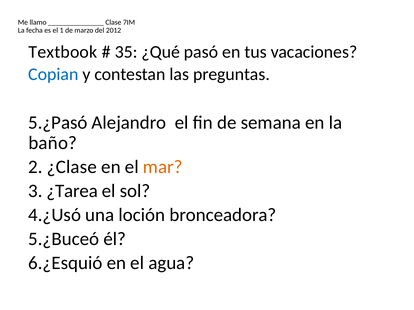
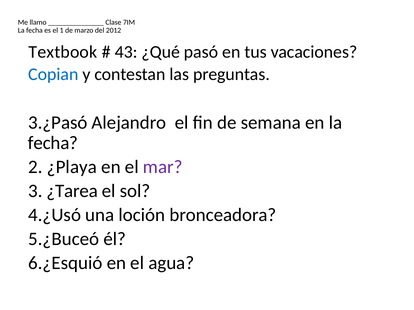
35: 35 -> 43
5.¿Pasó: 5.¿Pasó -> 3.¿Pasó
baño at (53, 143): baño -> fecha
¿Clase: ¿Clase -> ¿Playa
mar colour: orange -> purple
